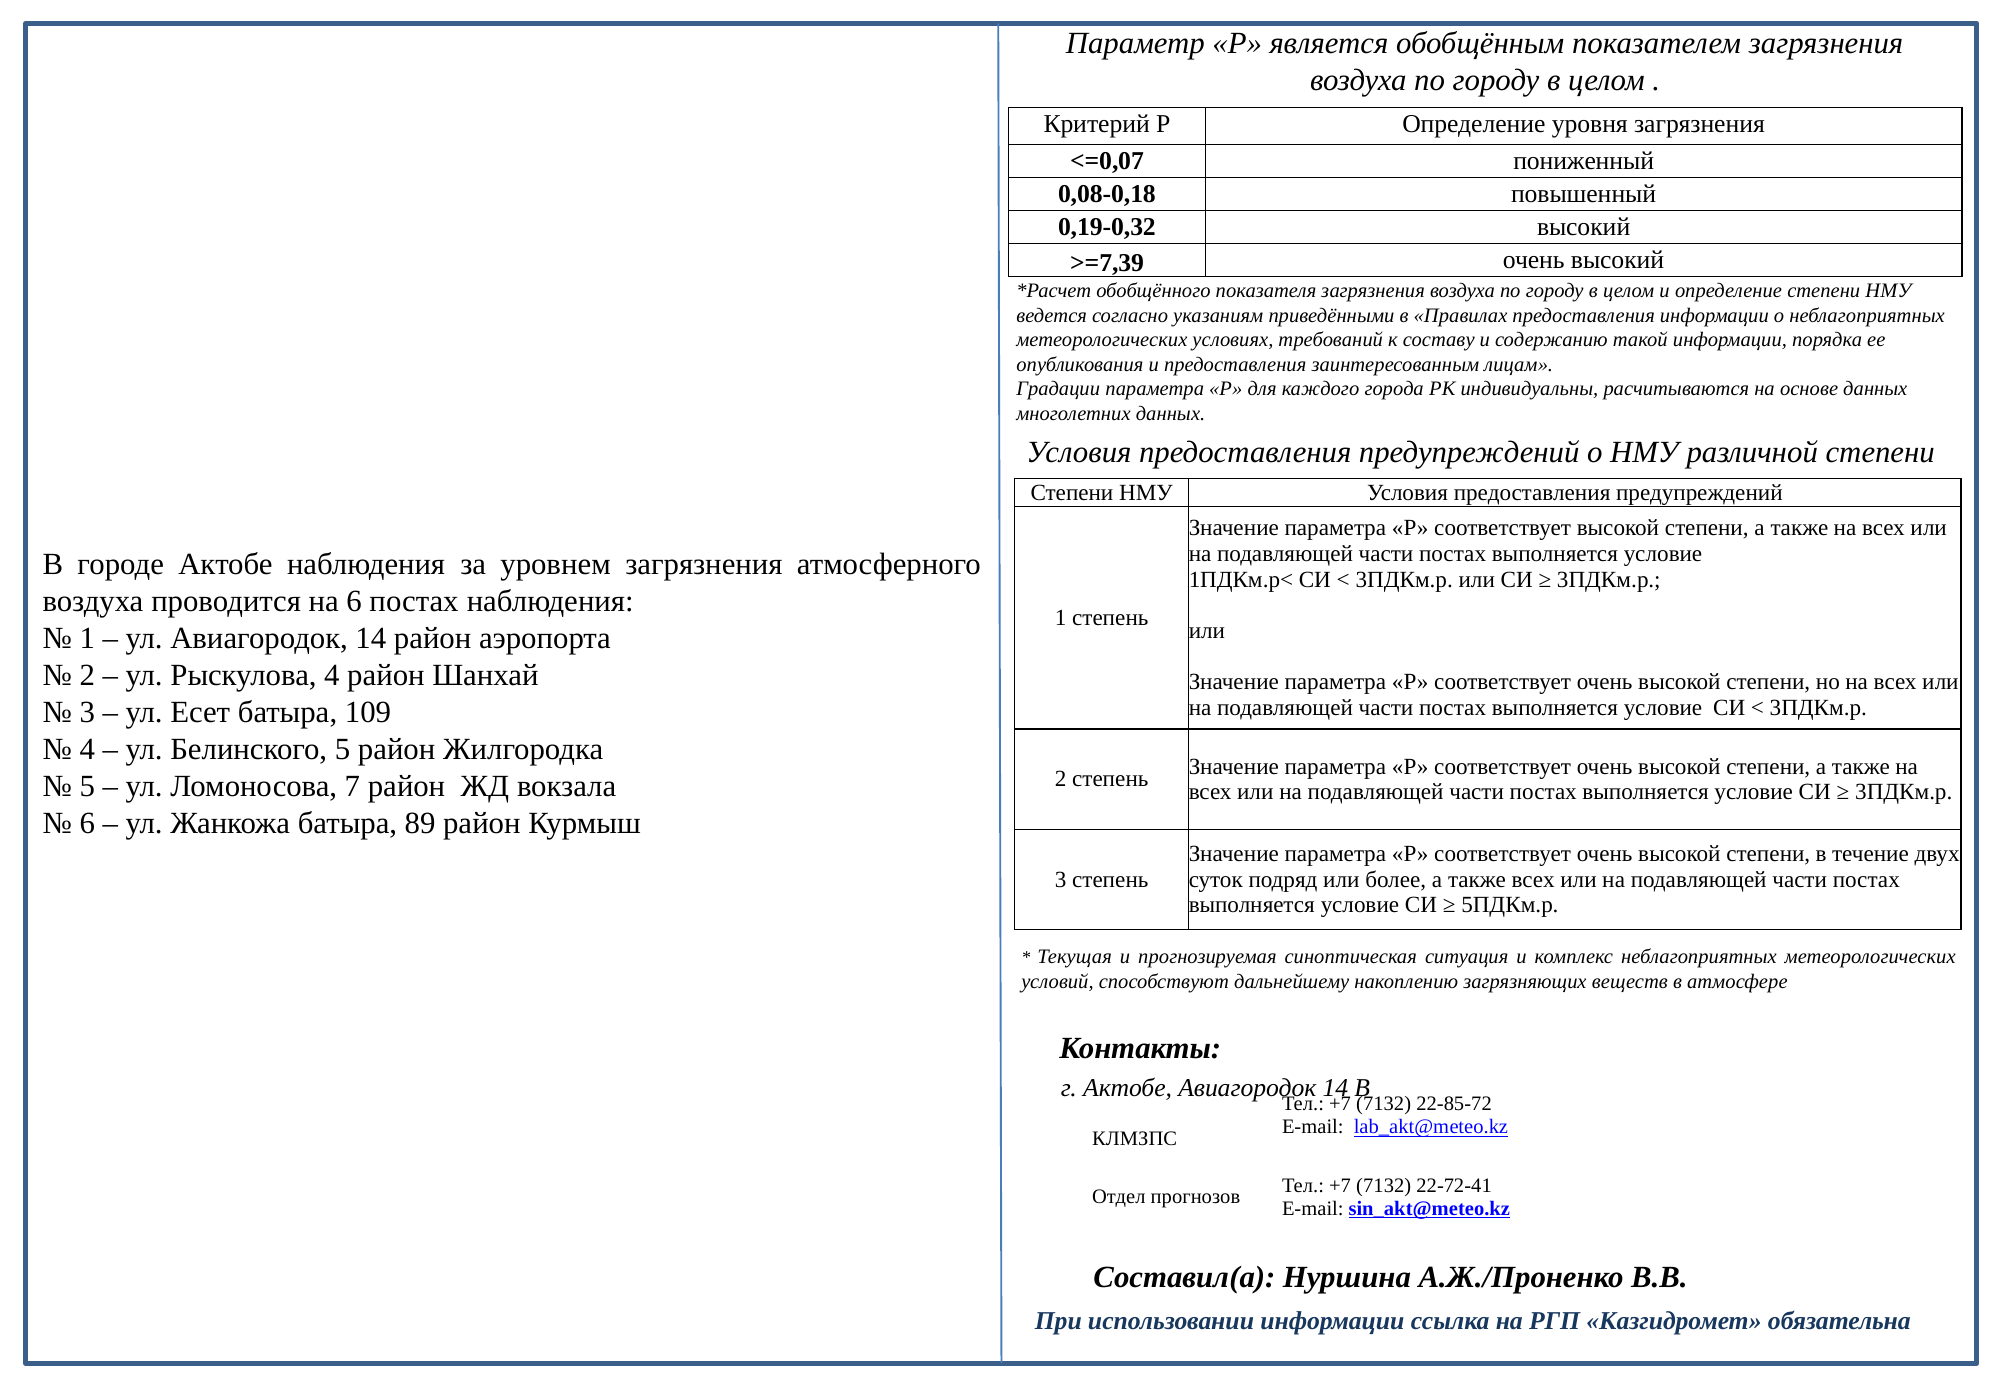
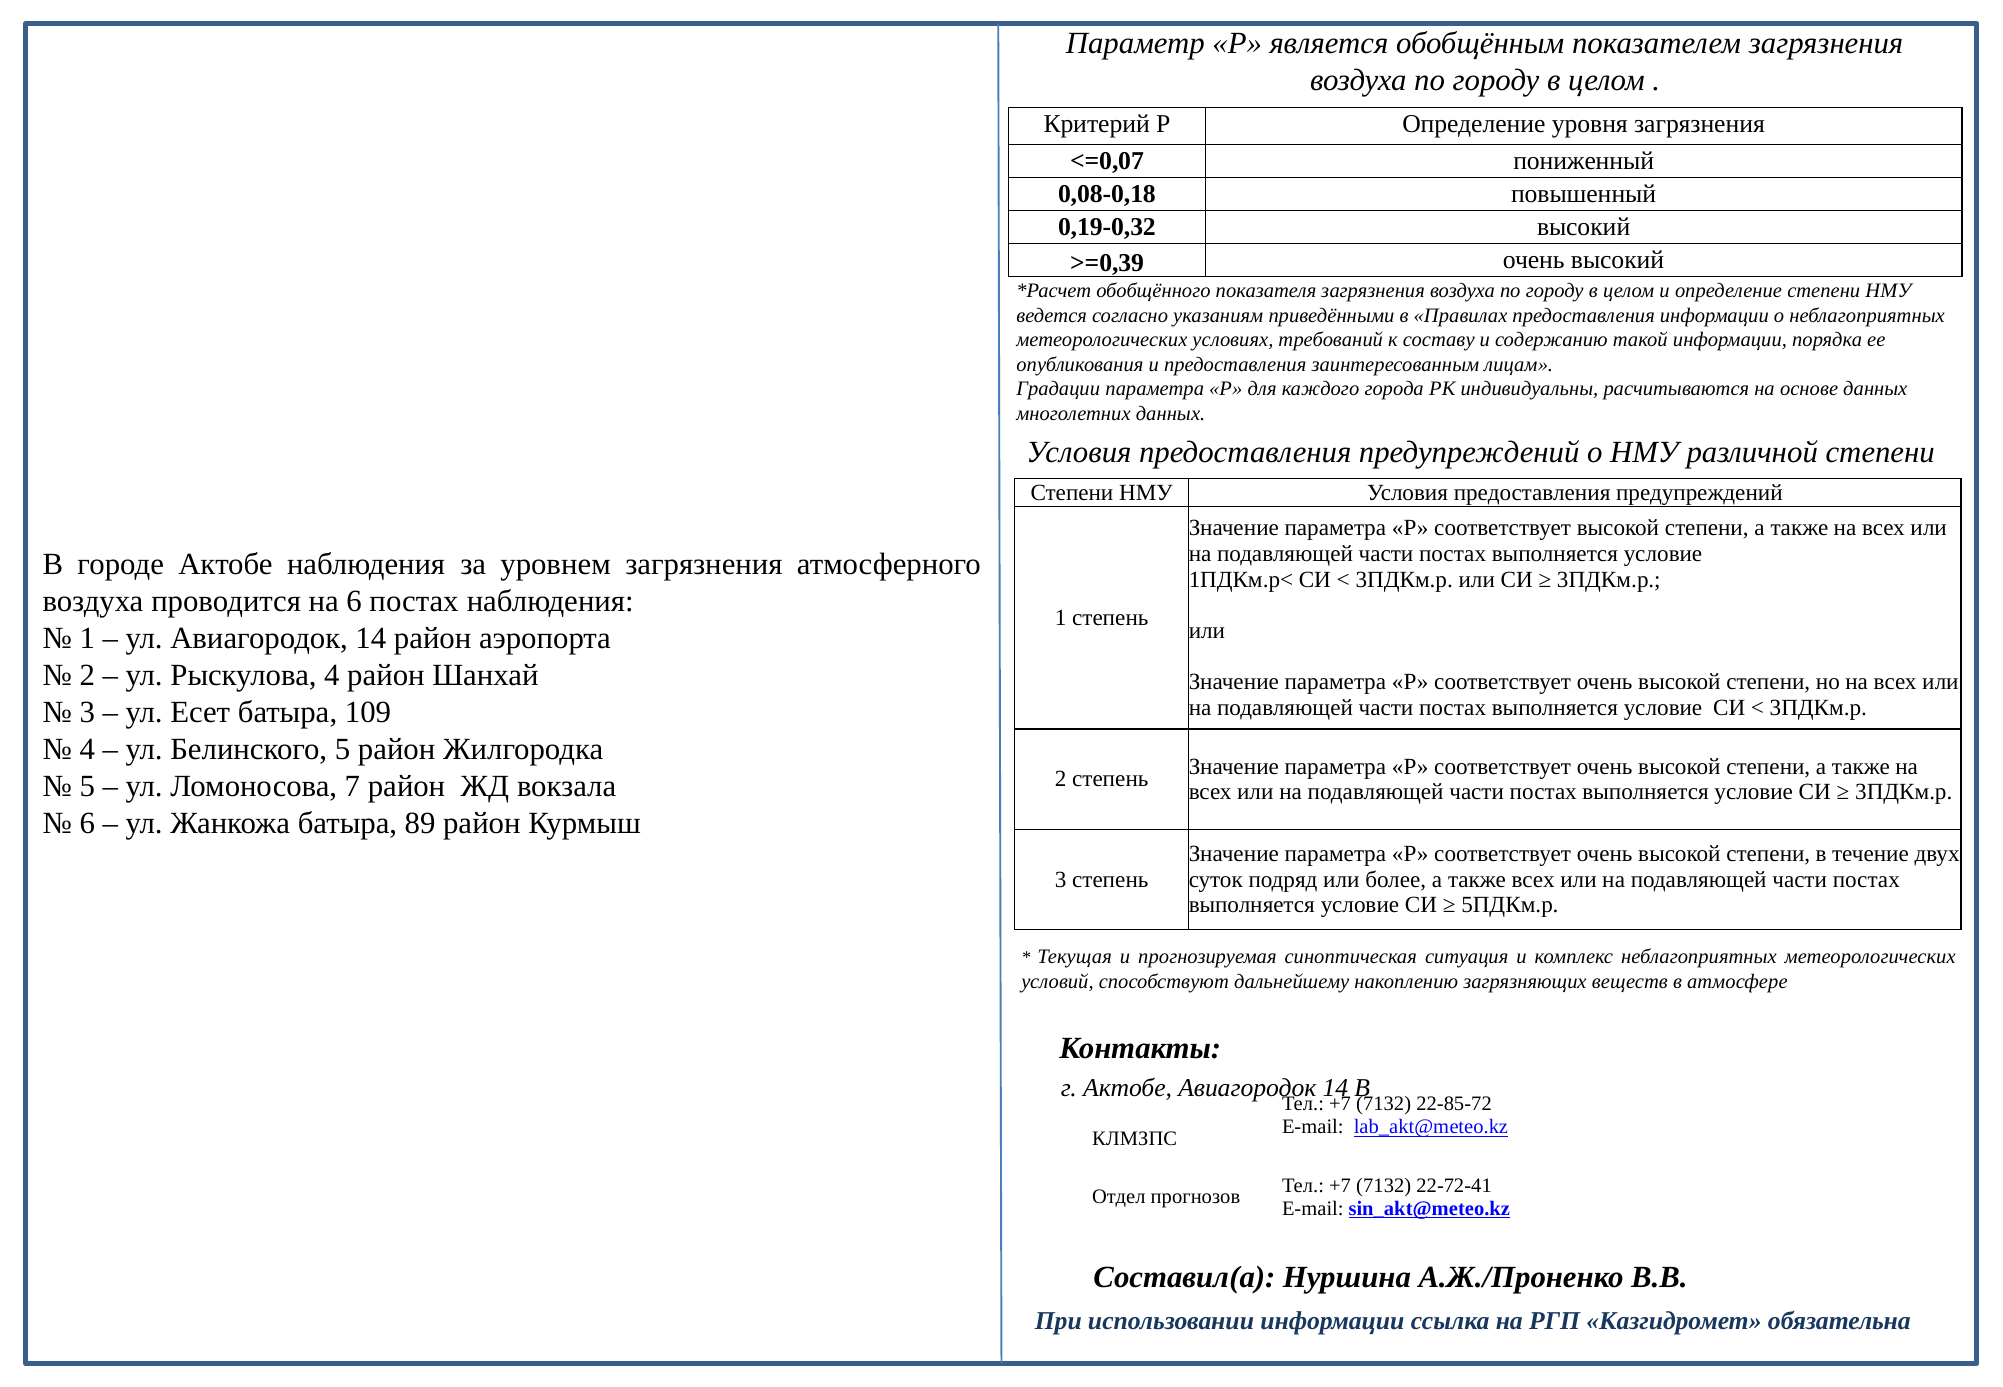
>=7,39: >=7,39 -> >=0,39
